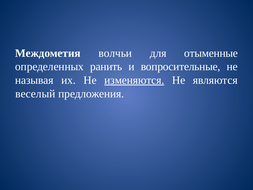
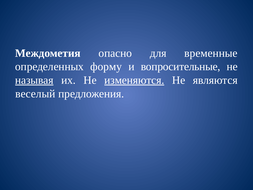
волчьи: волчьи -> опасно
отыменные: отыменные -> временные
ранить: ранить -> форму
называя underline: none -> present
